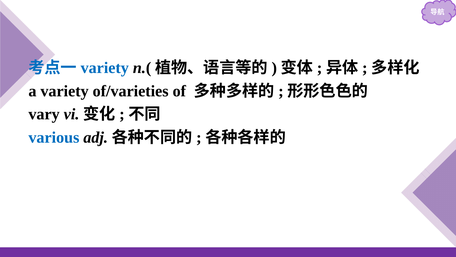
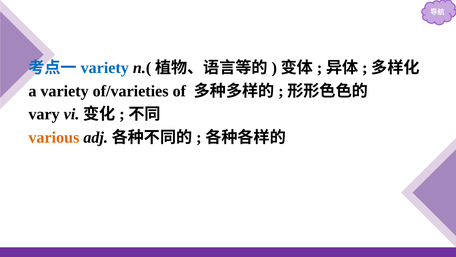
various colour: blue -> orange
